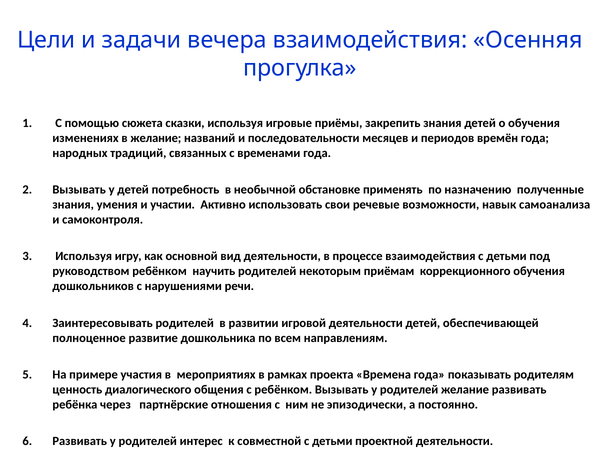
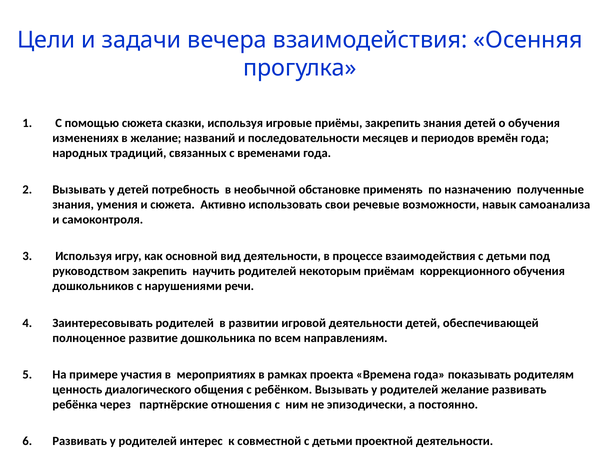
и участии: участии -> сюжета
руководством ребёнком: ребёнком -> закрепить
